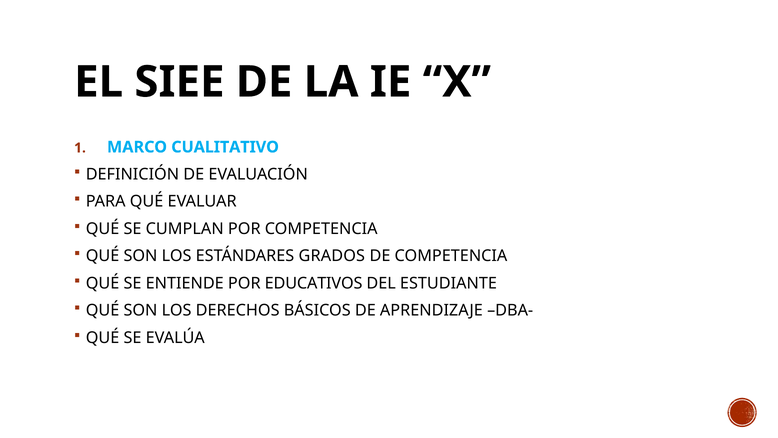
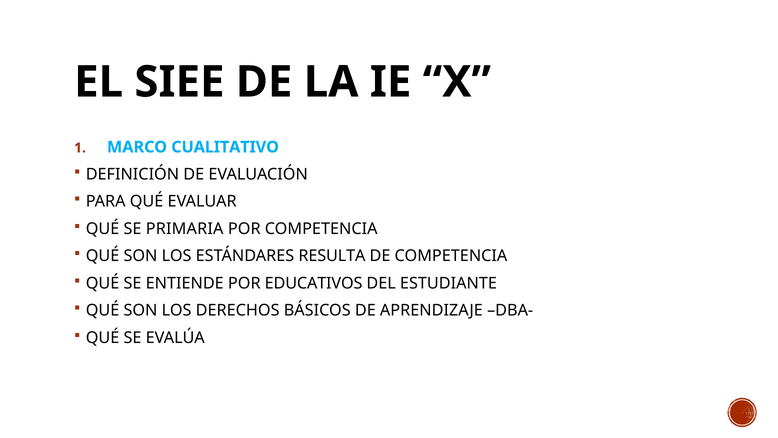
CUMPLAN: CUMPLAN -> PRIMARIA
GRADOS: GRADOS -> RESULTA
